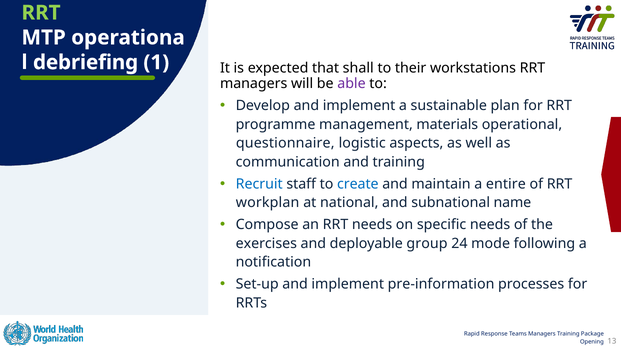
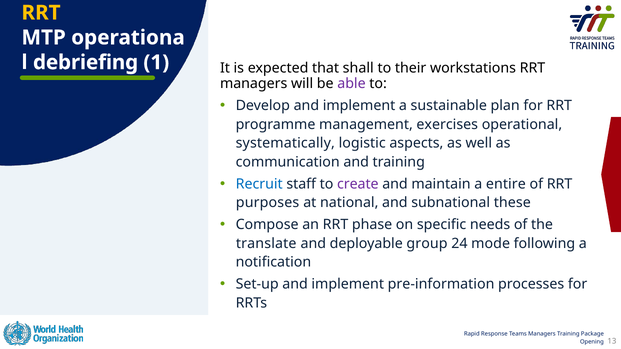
RRT at (41, 13) colour: light green -> yellow
materials: materials -> exercises
questionnaire: questionnaire -> systematically
create colour: blue -> purple
workplan: workplan -> purposes
name: name -> these
RRT needs: needs -> phase
exercises: exercises -> translate
